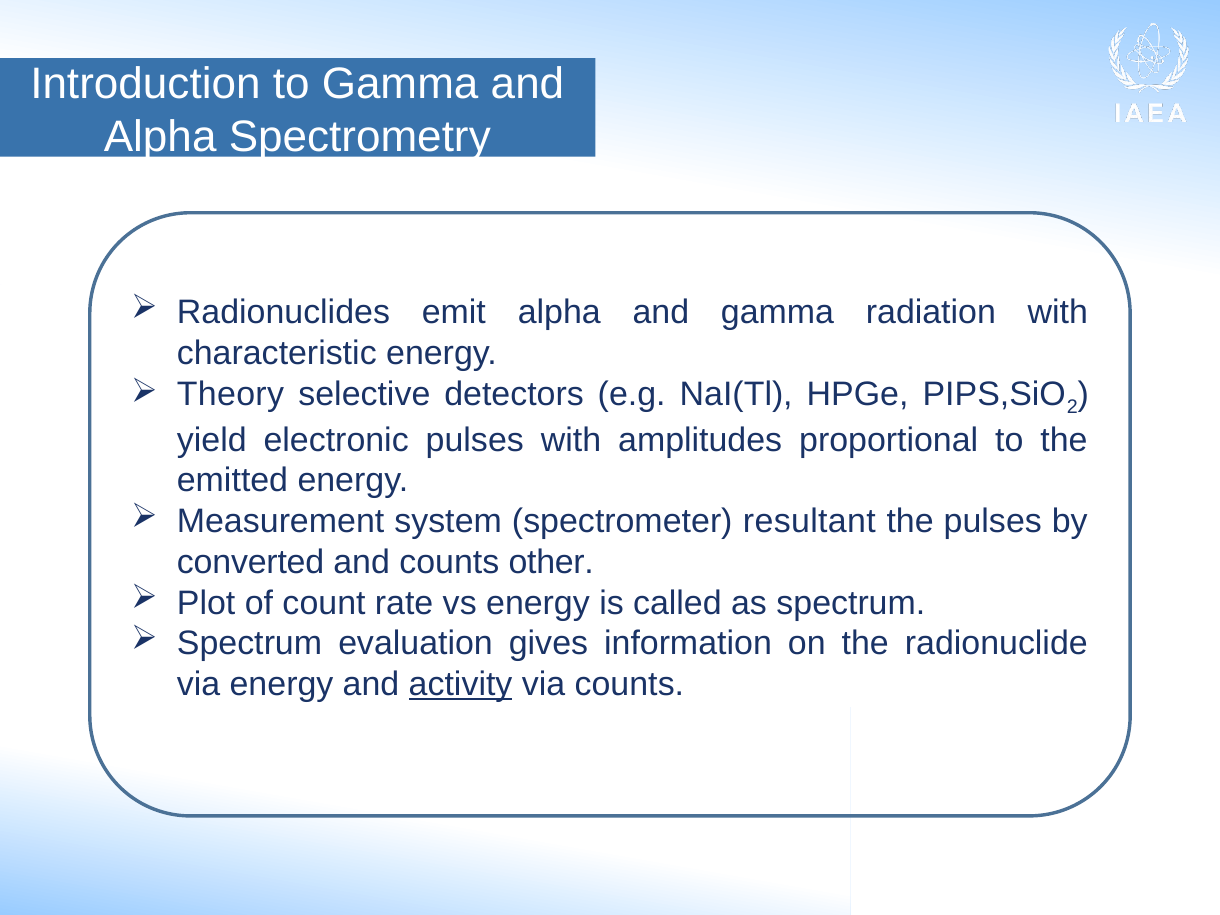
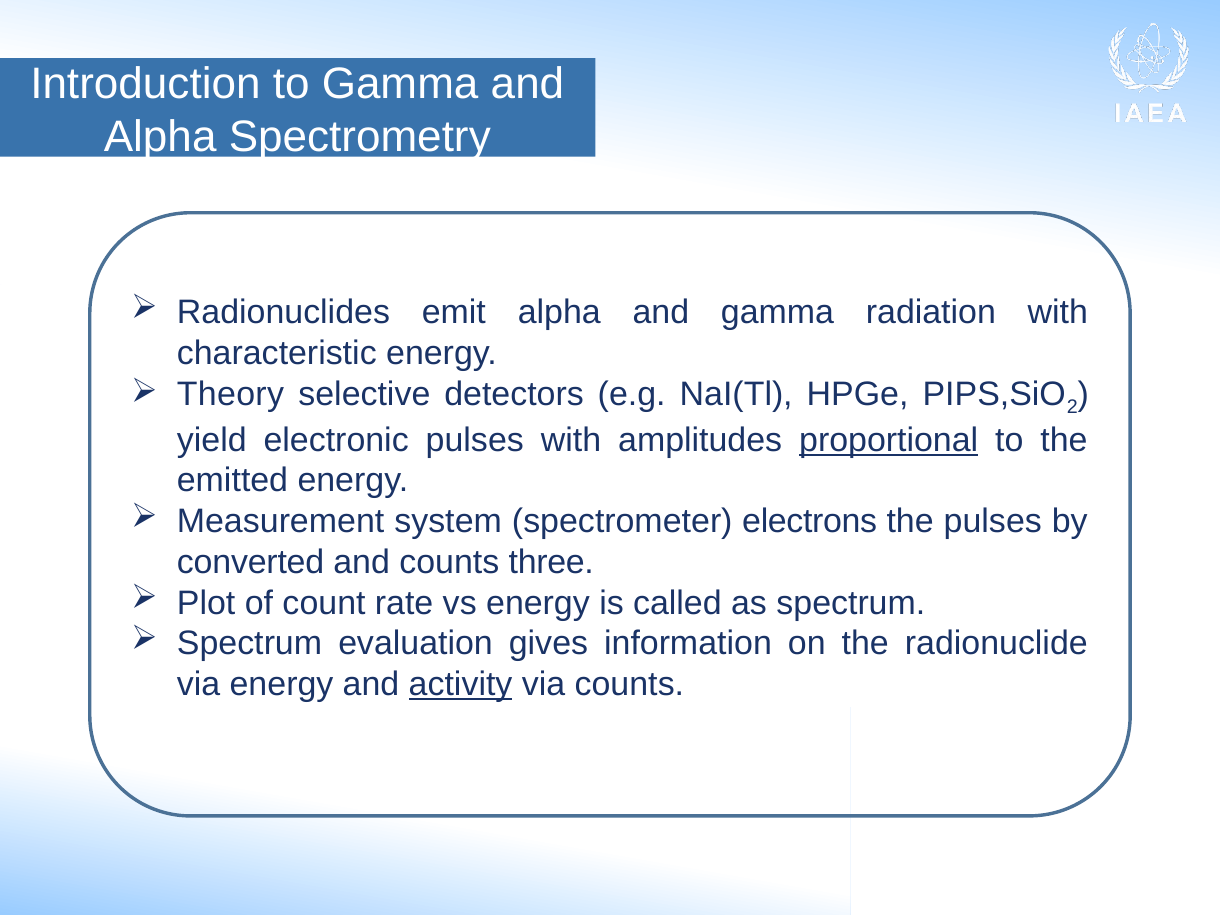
proportional underline: none -> present
resultant: resultant -> electrons
other: other -> three
